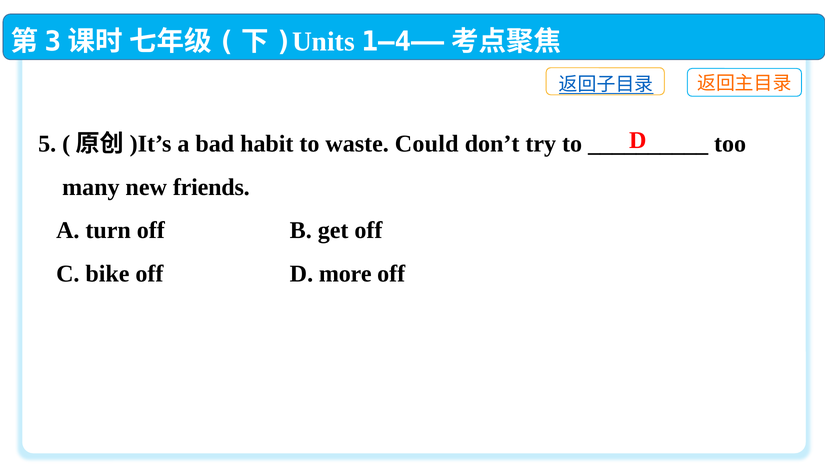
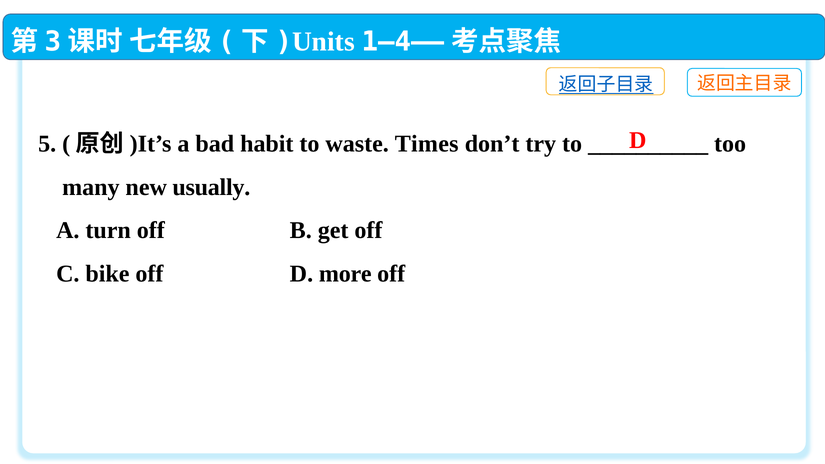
Could: Could -> Times
friends: friends -> usually
